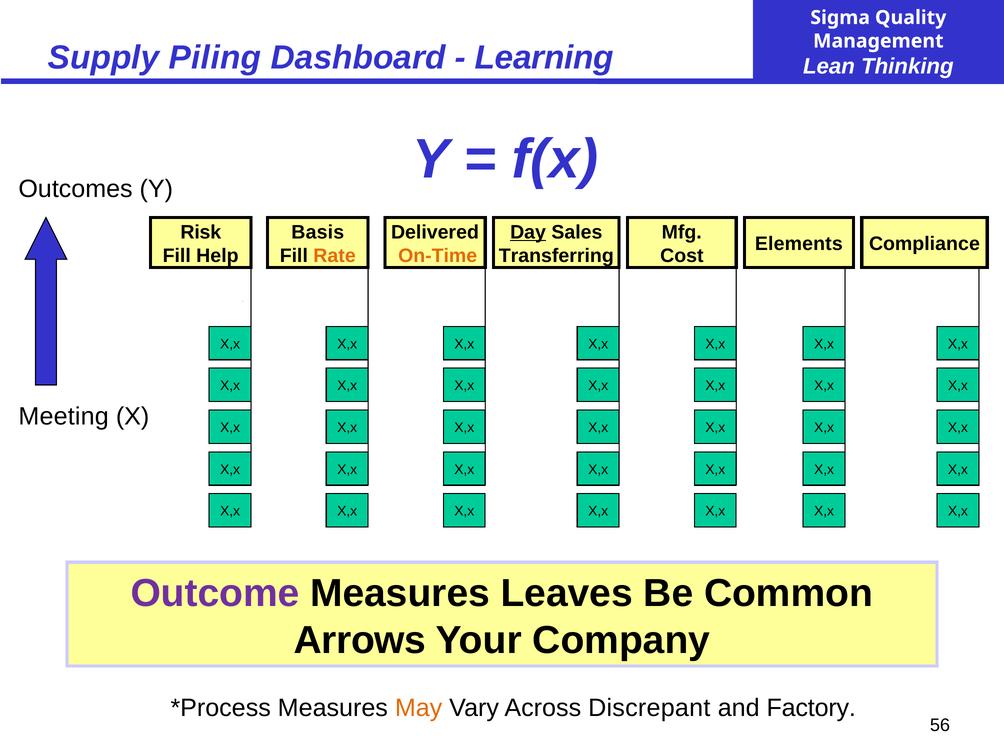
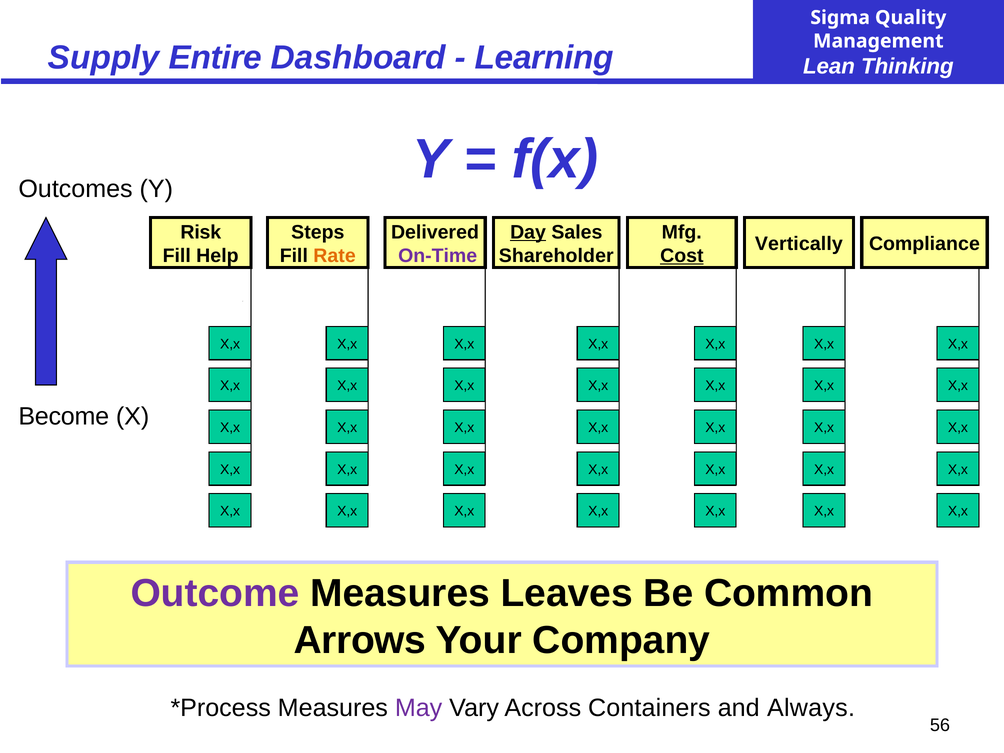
Piling: Piling -> Entire
Basis: Basis -> Steps
Elements: Elements -> Vertically
On-Time colour: orange -> purple
Transferring: Transferring -> Shareholder
Cost underline: none -> present
Meeting: Meeting -> Become
May colour: orange -> purple
Discrepant: Discrepant -> Containers
Factory: Factory -> Always
